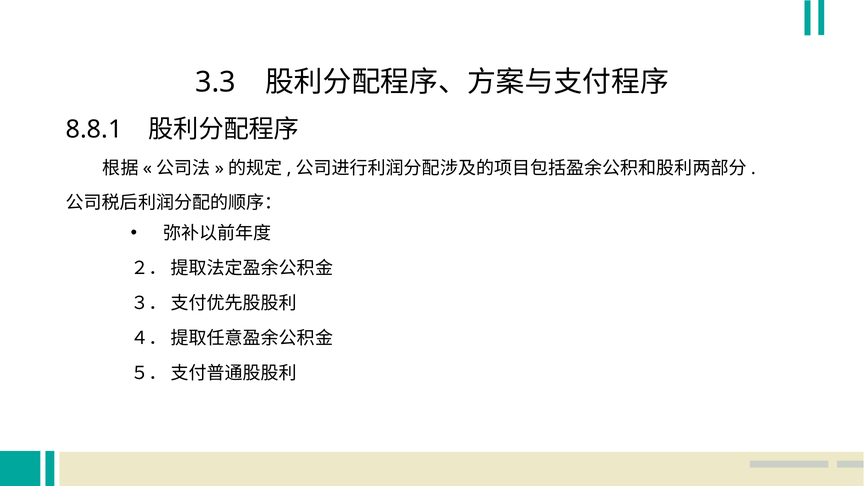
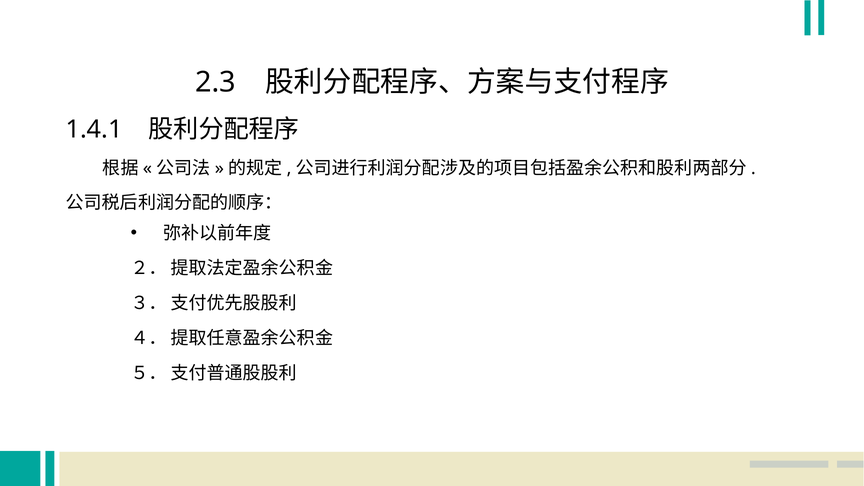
3.3: 3.3 -> 2.3
8.8.1: 8.8.1 -> 1.4.1
